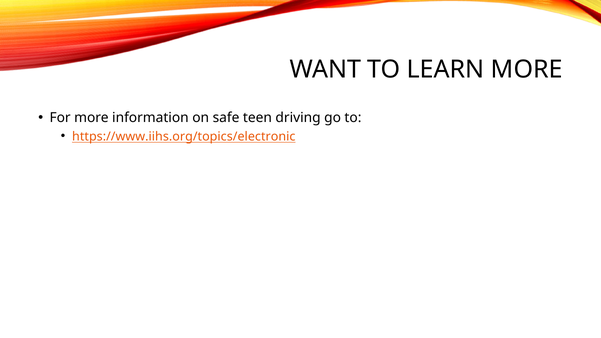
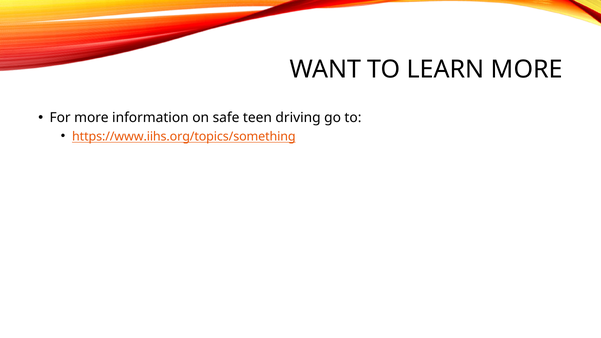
https://www.iihs.org/topics/electronic: https://www.iihs.org/topics/electronic -> https://www.iihs.org/topics/something
